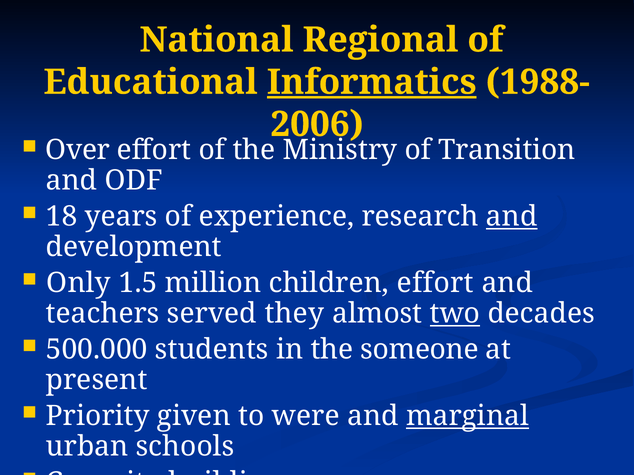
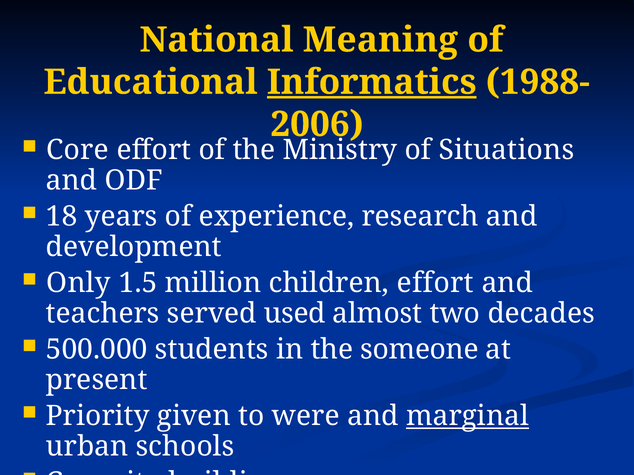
Regional: Regional -> Meaning
Over at (78, 150): Over -> Core
Transition: Transition -> Situations
and at (512, 217) underline: present -> none
they: they -> used
two underline: present -> none
